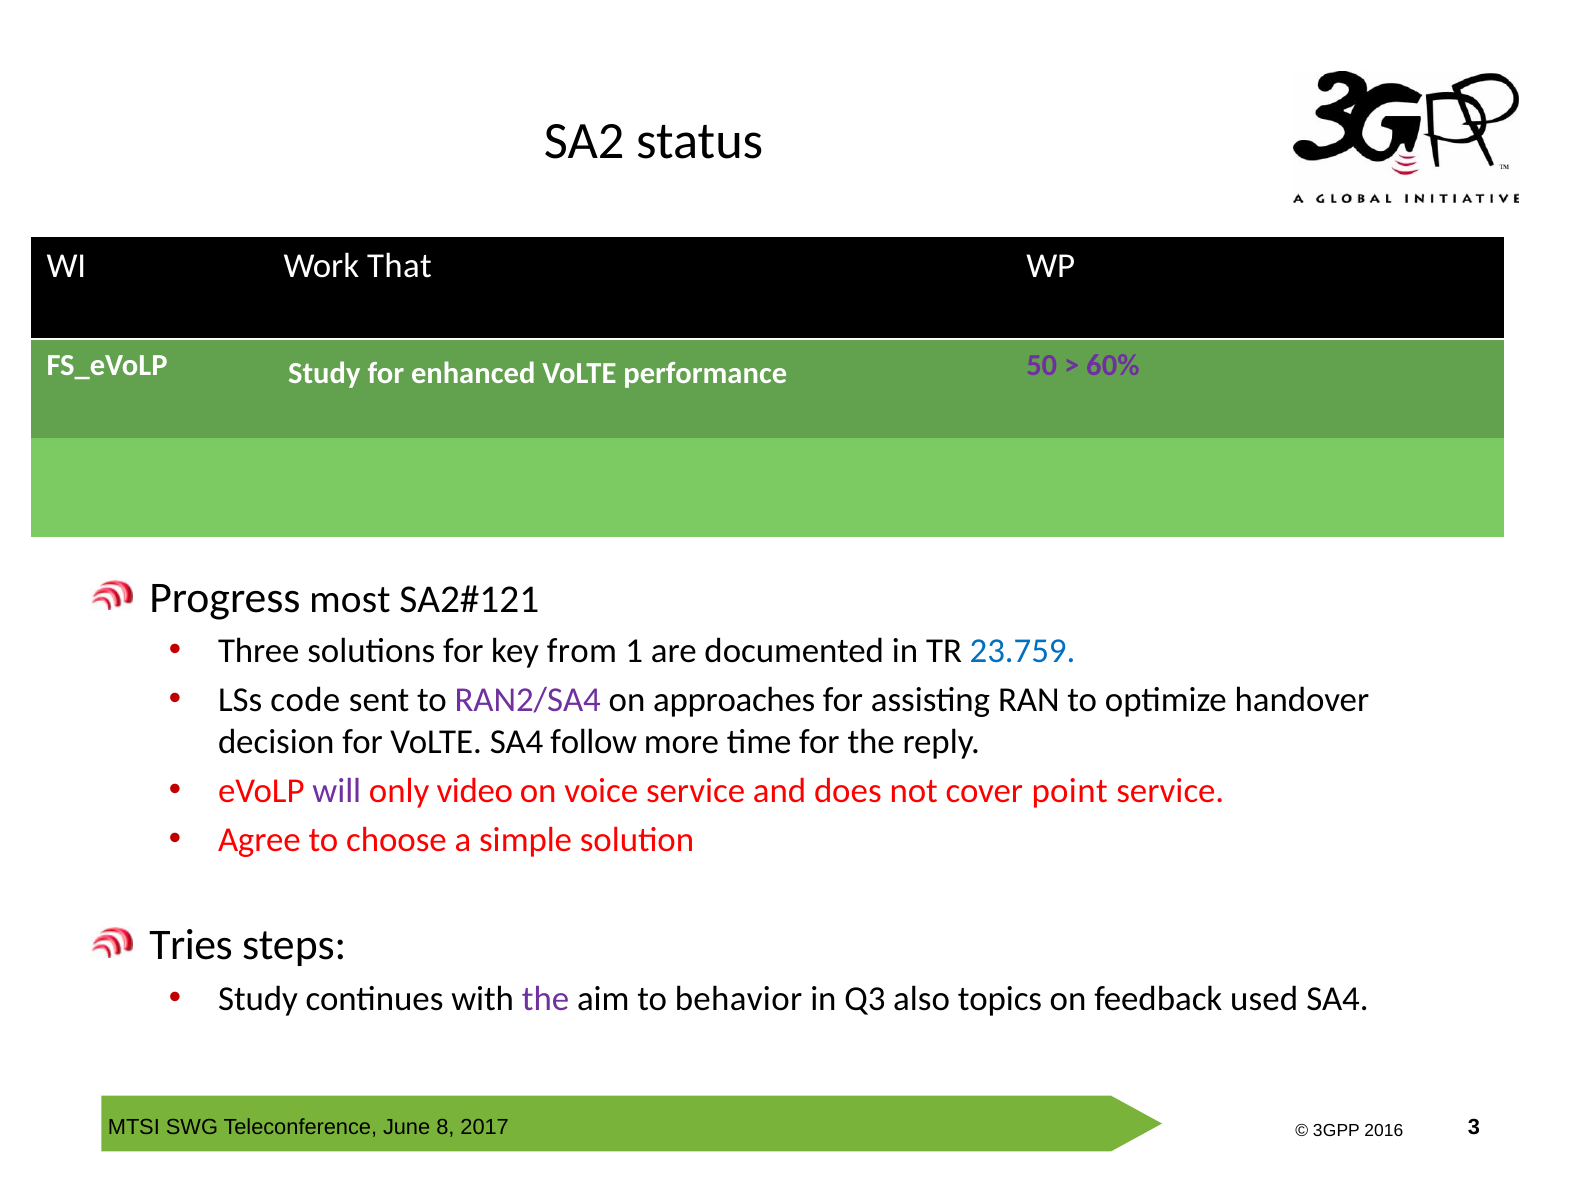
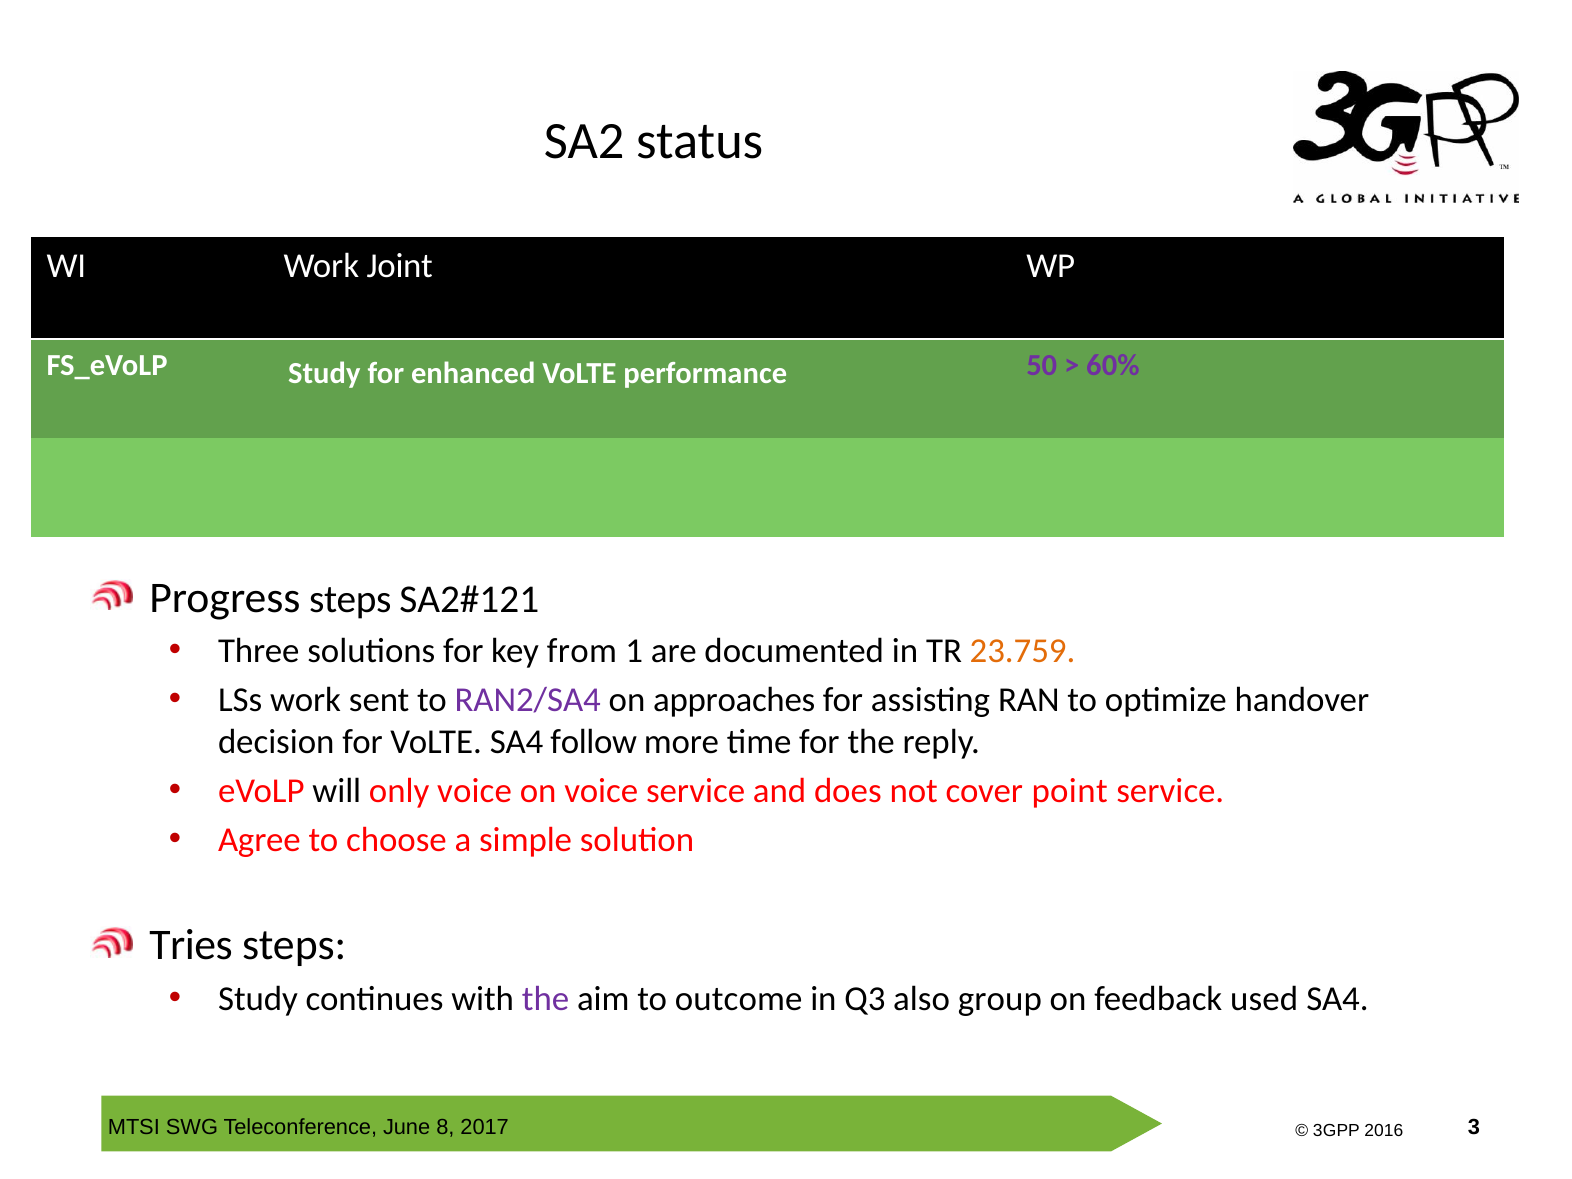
That: That -> Joint
Progress most: most -> steps
23.759 colour: blue -> orange
LSs code: code -> work
will colour: purple -> black
only video: video -> voice
behavior: behavior -> outcome
topics: topics -> group
